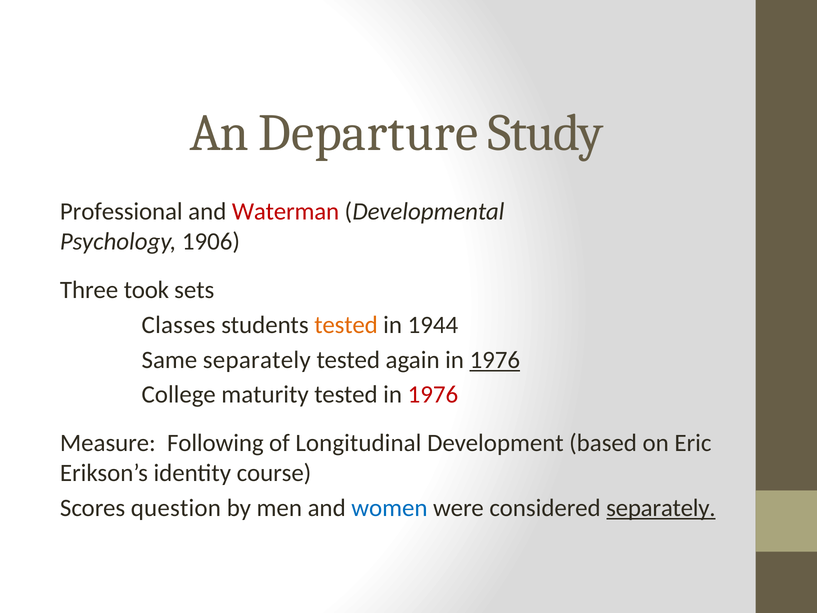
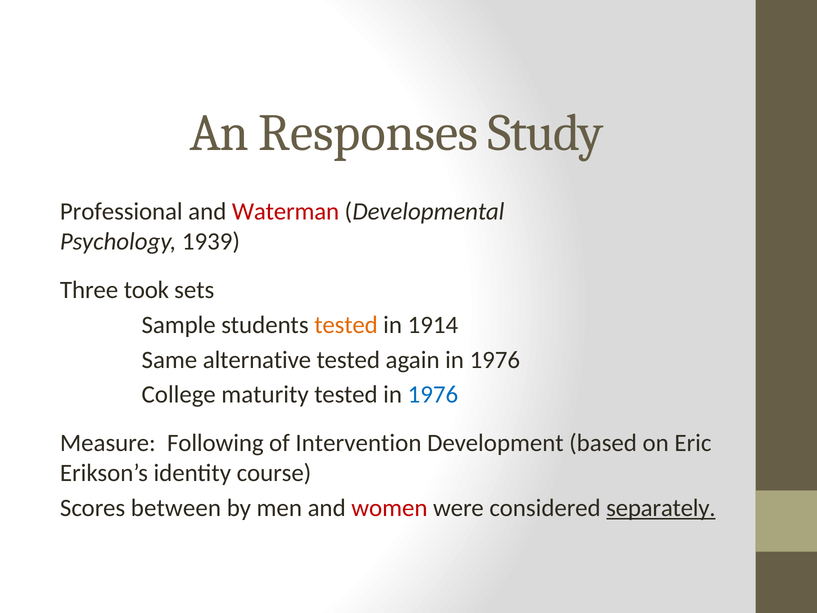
Departure: Departure -> Responses
1906: 1906 -> 1939
Classes: Classes -> Sample
1944: 1944 -> 1914
Same separately: separately -> alternative
1976 at (495, 360) underline: present -> none
1976 at (433, 395) colour: red -> blue
Longitudinal: Longitudinal -> Intervention
question: question -> between
women colour: blue -> red
